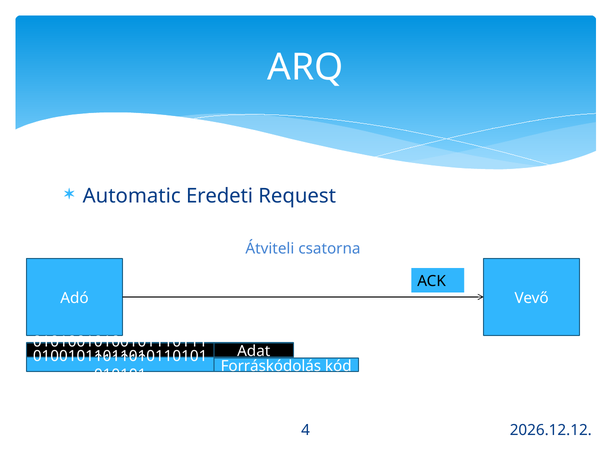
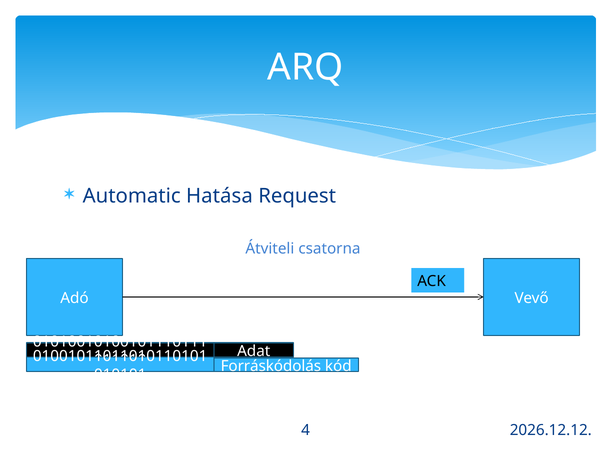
Eredeti: Eredeti -> Hatása
